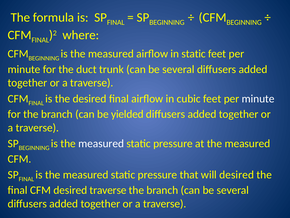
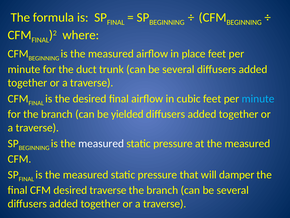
in static: static -> place
minute at (258, 98) colour: white -> light blue
will desired: desired -> damper
